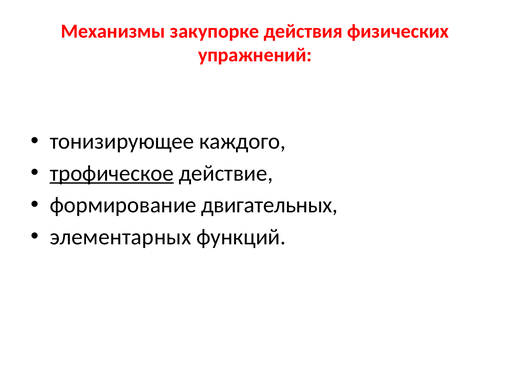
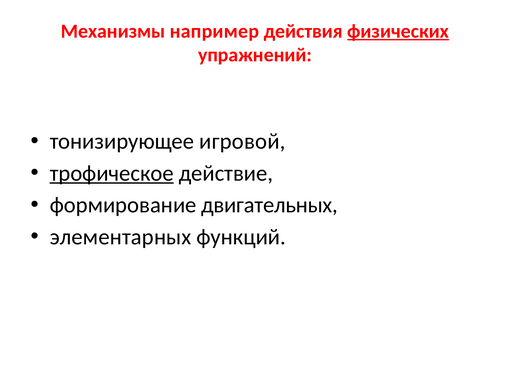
закупорке: закупорке -> например
физических underline: none -> present
каждого: каждого -> игровой
